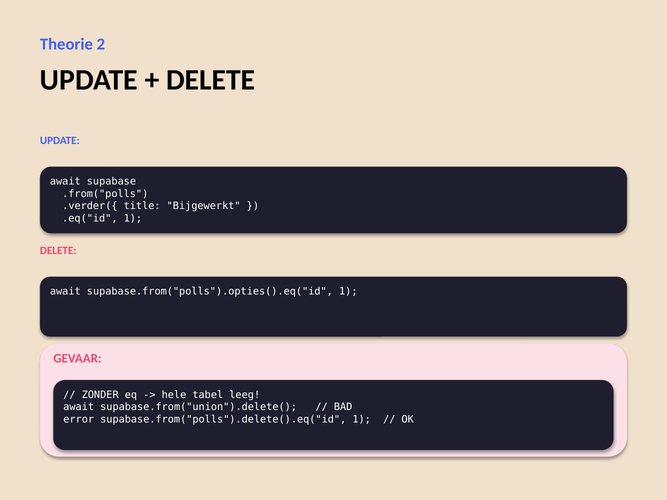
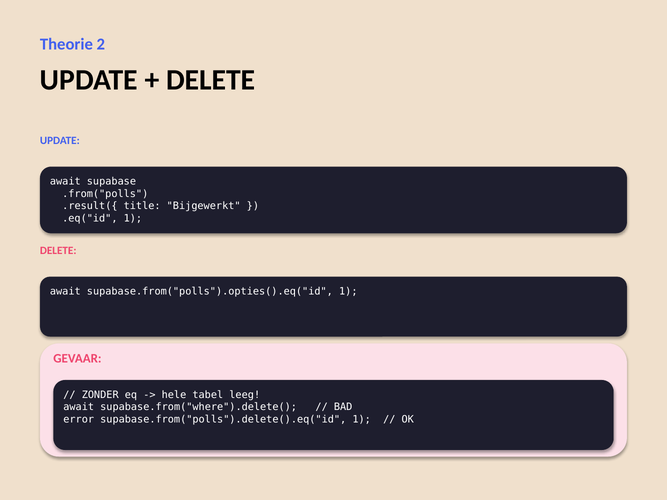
.verder({: .verder({ -> .result({
supabase.from("union").delete(: supabase.from("union").delete( -> supabase.from("where").delete(
